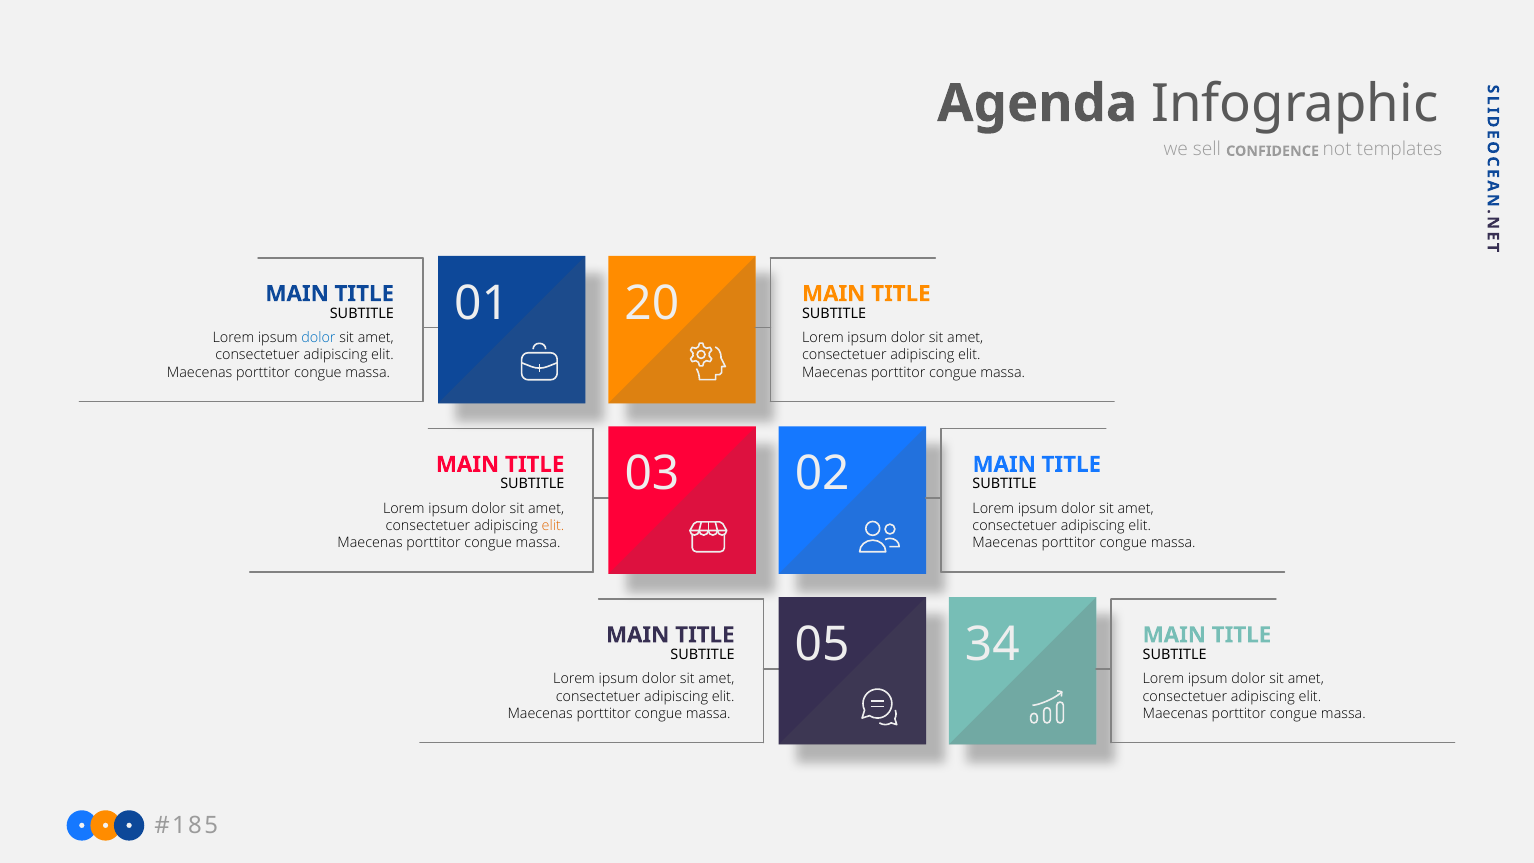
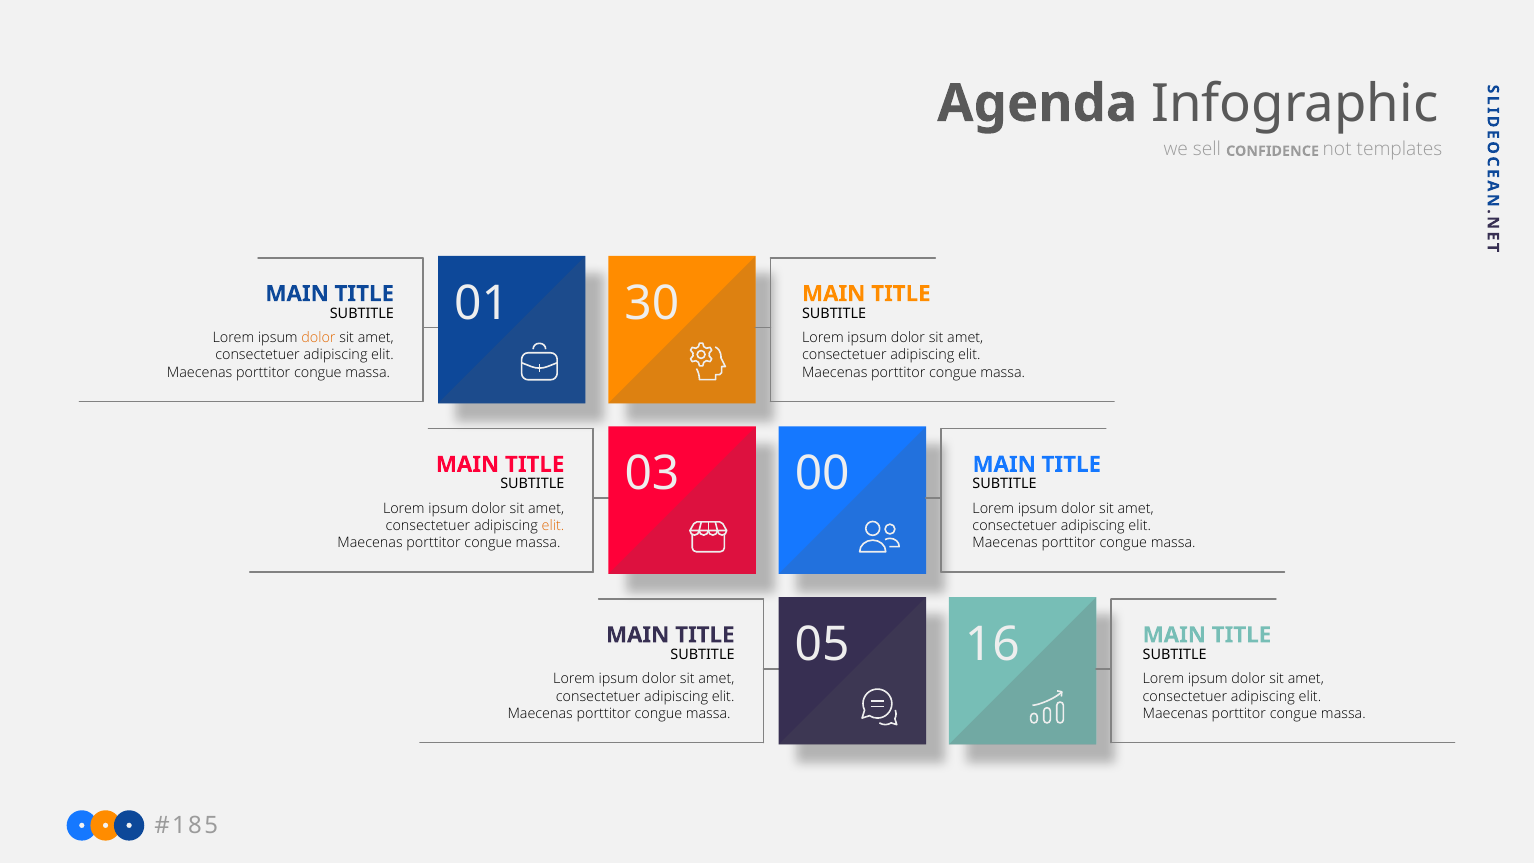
20: 20 -> 30
dolor at (318, 338) colour: blue -> orange
02: 02 -> 00
34: 34 -> 16
